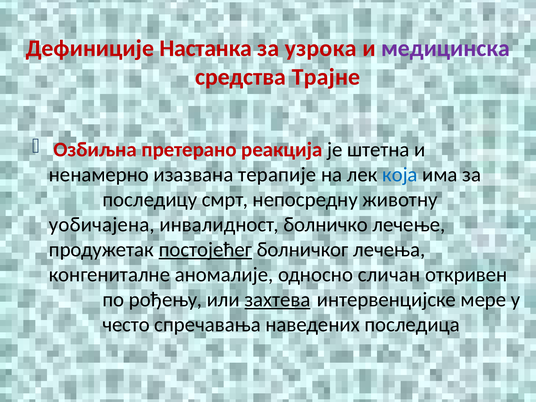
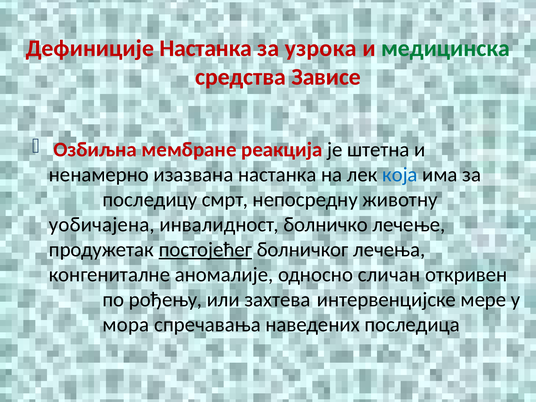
медицинска colour: purple -> green
Трајне: Трајне -> Зависе
претерано: претерано -> мембране
изазвана терапије: терапије -> настанка
захтева underline: present -> none
често: често -> мора
